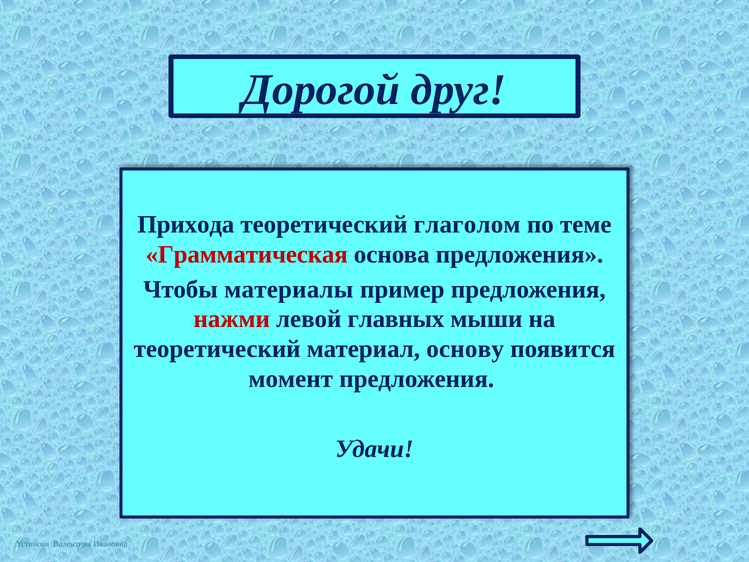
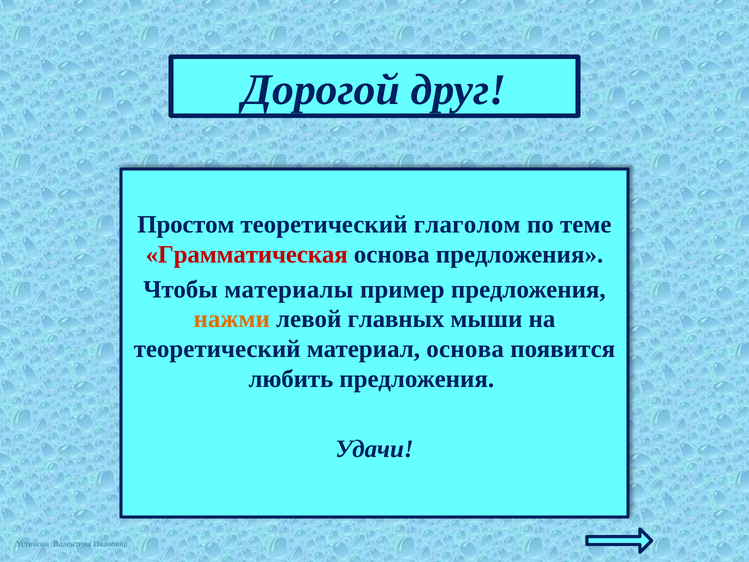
Прихода: Прихода -> Простом
нажми colour: red -> orange
материал основу: основу -> основа
момент: момент -> любить
